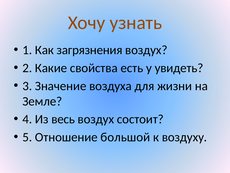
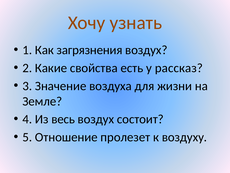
увидеть: увидеть -> рассказ
большой: большой -> пролезет
